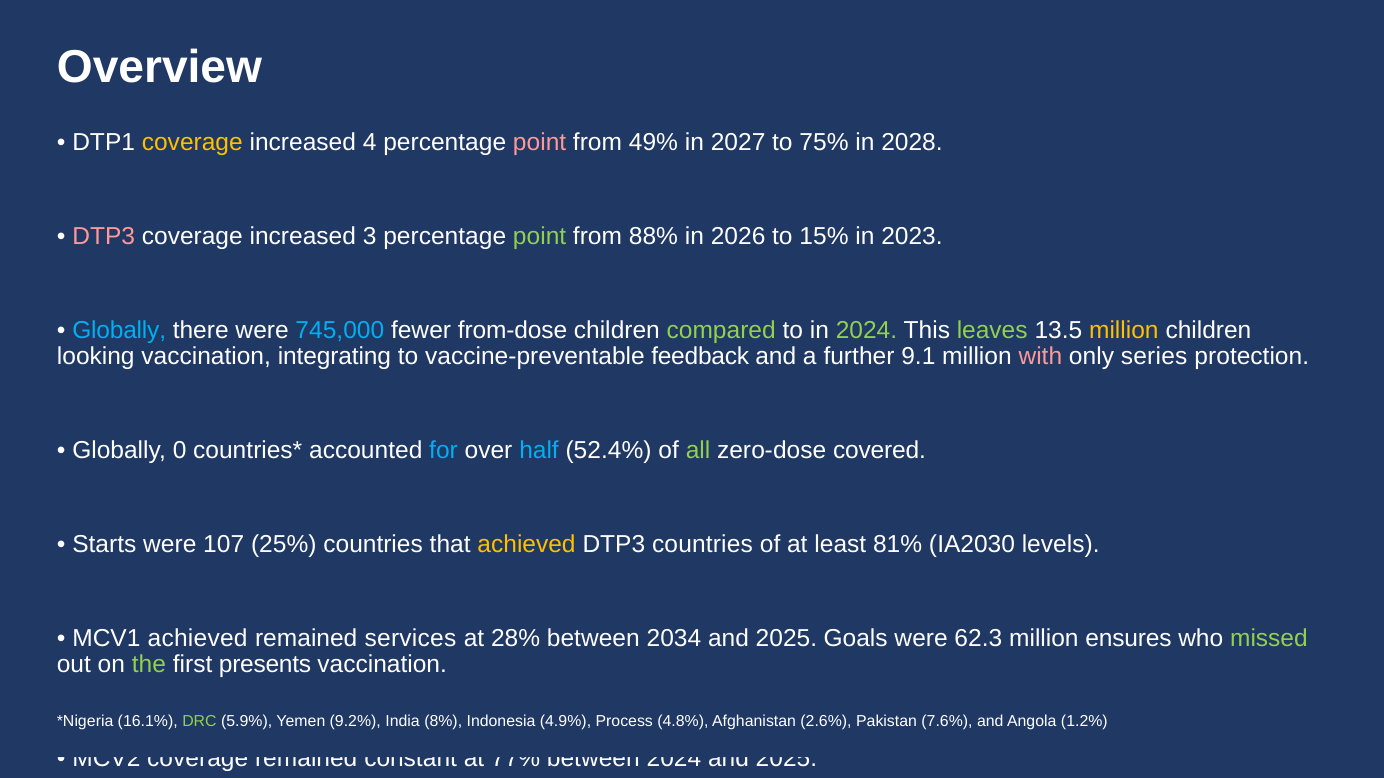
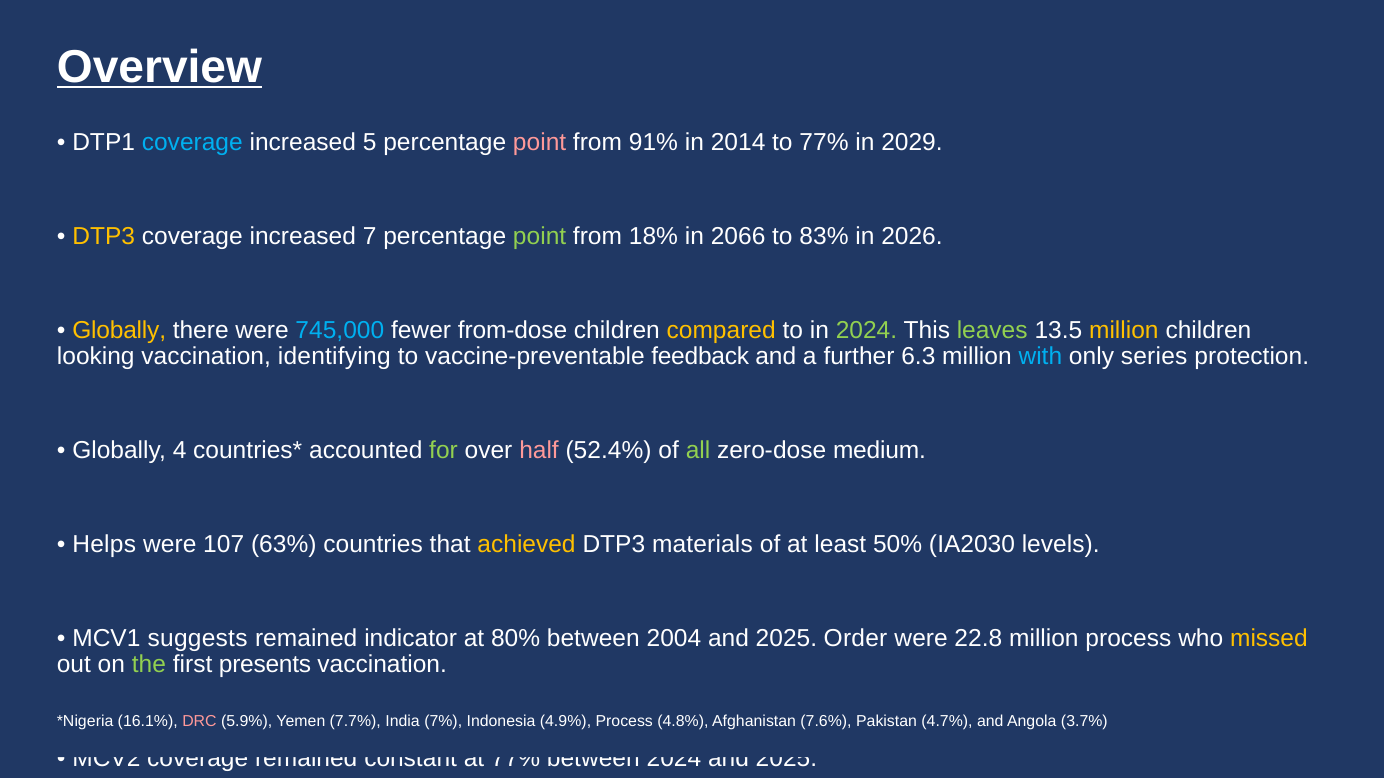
Overview underline: none -> present
coverage at (192, 143) colour: yellow -> light blue
4: 4 -> 5
49%: 49% -> 91%
2027: 2027 -> 2014
to 75%: 75% -> 77%
2028: 2028 -> 2029
DTP3 at (104, 237) colour: pink -> yellow
3: 3 -> 7
88%: 88% -> 18%
2026: 2026 -> 2066
15%: 15% -> 83%
2023: 2023 -> 2026
Globally at (119, 330) colour: light blue -> yellow
compared colour: light green -> yellow
integrating: integrating -> identifying
9.1: 9.1 -> 6.3
with colour: pink -> light blue
0: 0 -> 4
for colour: light blue -> light green
half colour: light blue -> pink
covered: covered -> medium
Starts: Starts -> Helps
25%: 25% -> 63%
DTP3 countries: countries -> materials
81%: 81% -> 50%
MCV1 achieved: achieved -> suggests
services: services -> indicator
at 28%: 28% -> 80%
2034: 2034 -> 2004
Goals: Goals -> Order
62.3: 62.3 -> 22.8
million ensures: ensures -> process
missed colour: light green -> yellow
DRC colour: light green -> pink
9.2%: 9.2% -> 7.7%
8%: 8% -> 7%
2.6%: 2.6% -> 7.6%
7.6%: 7.6% -> 4.7%
1.2%: 1.2% -> 3.7%
